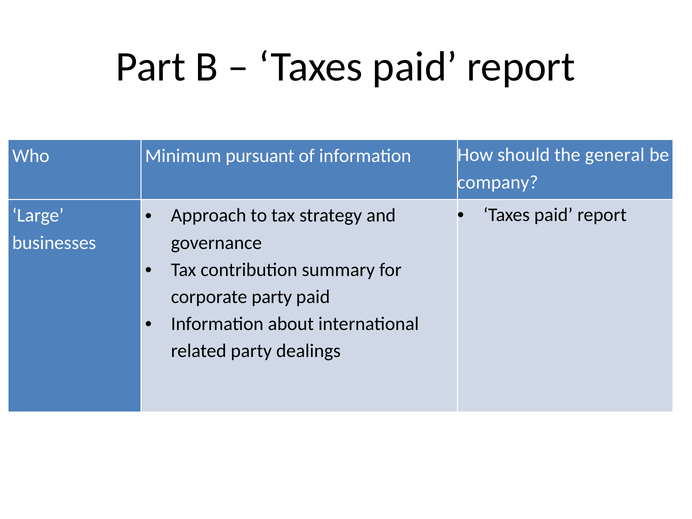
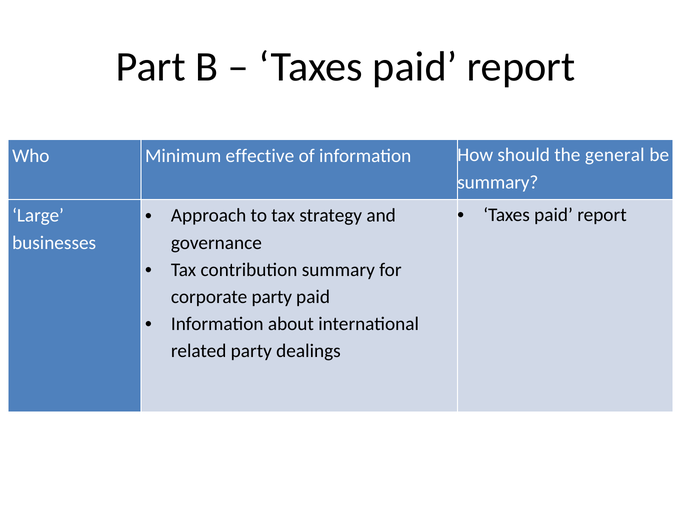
pursuant: pursuant -> effective
company at (498, 182): company -> summary
